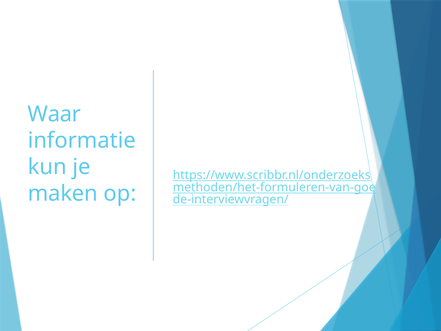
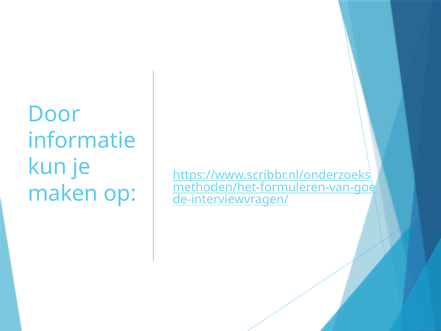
Waar: Waar -> Door
